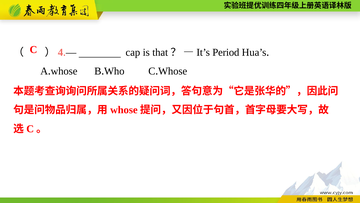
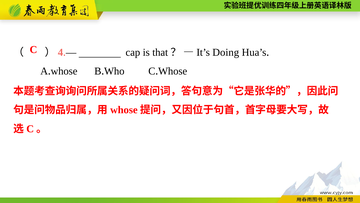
Period: Period -> Doing
